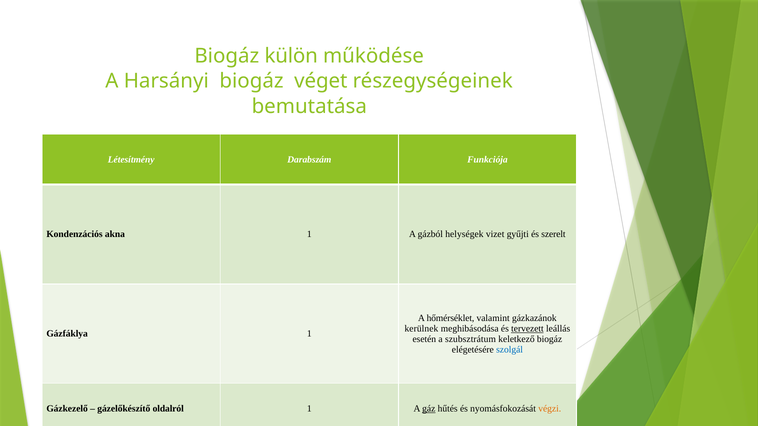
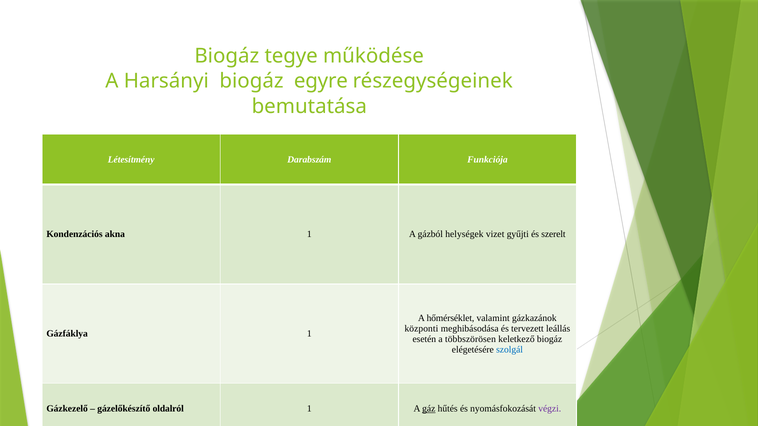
külön: külön -> tegye
véget: véget -> egyre
kerülnek: kerülnek -> központi
tervezett underline: present -> none
szubsztrátum: szubsztrátum -> többszörösen
végzi colour: orange -> purple
